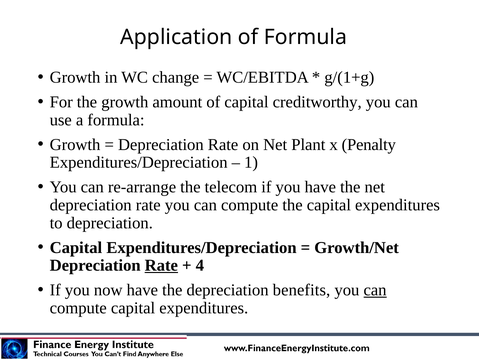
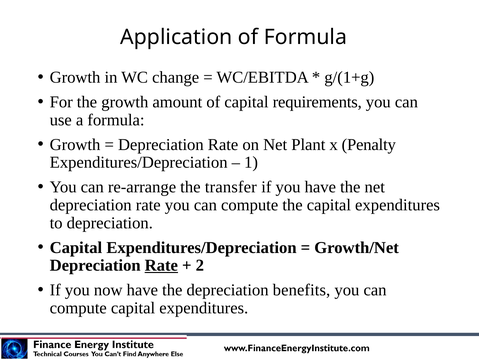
creditworthy: creditworthy -> requirements
telecom: telecom -> transfer
4: 4 -> 2
can at (375, 290) underline: present -> none
